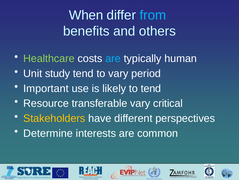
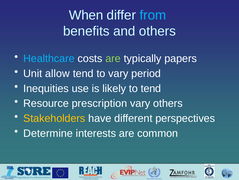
Healthcare colour: light green -> light blue
are at (113, 58) colour: light blue -> light green
human: human -> papers
study: study -> allow
Important: Important -> Inequities
transferable: transferable -> prescription
vary critical: critical -> others
